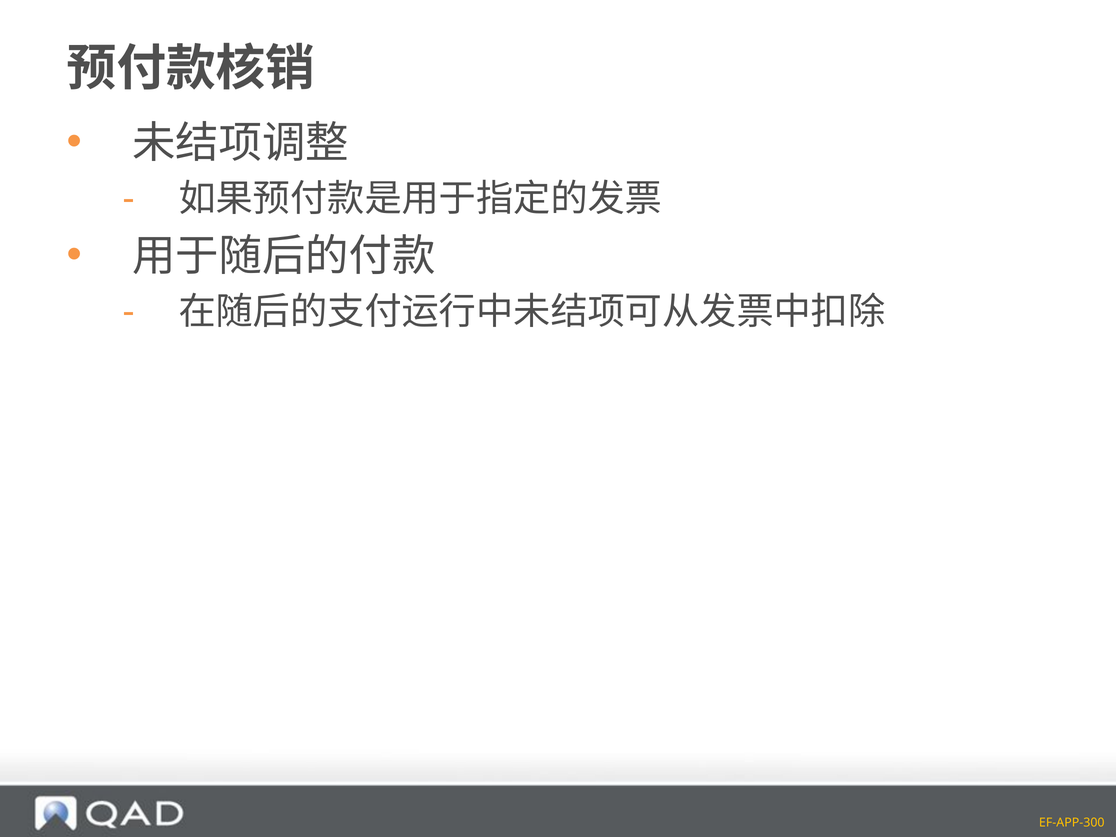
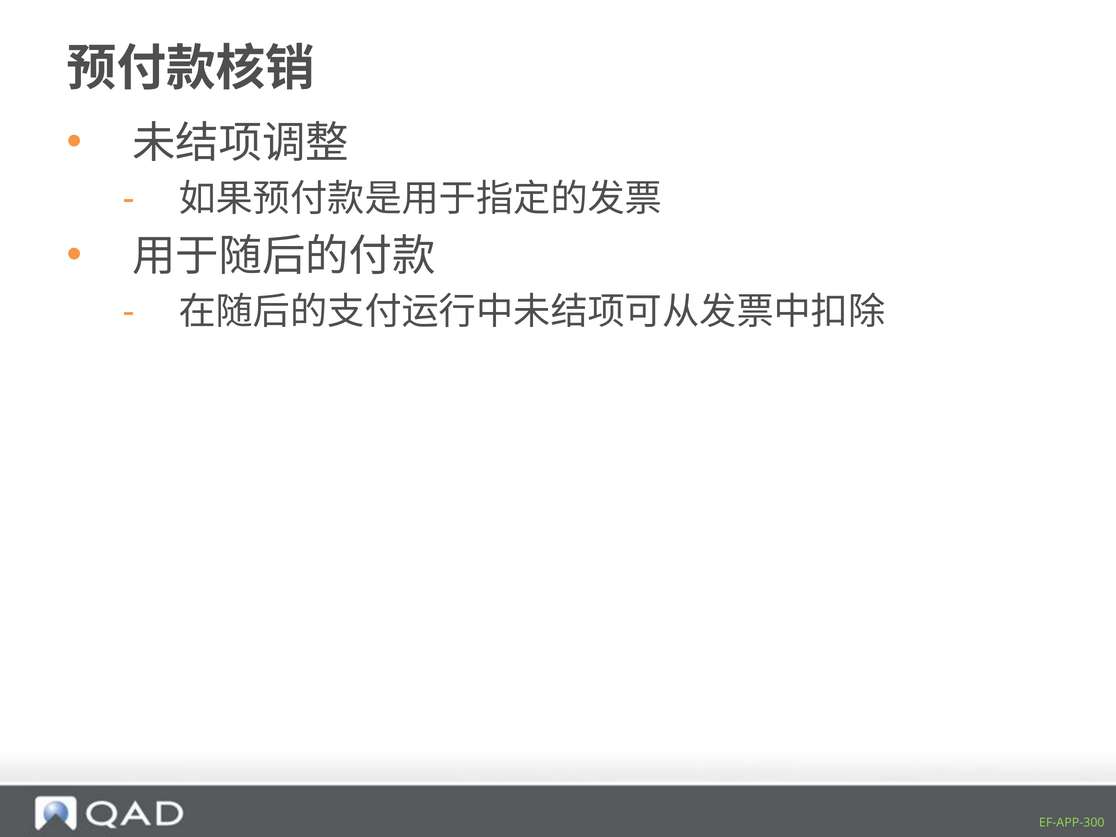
EF-APP-300 colour: yellow -> light green
